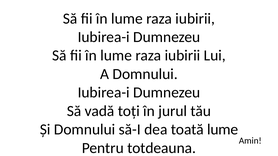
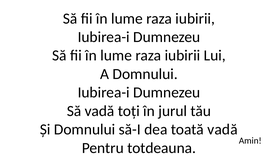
toată lume: lume -> vadă
